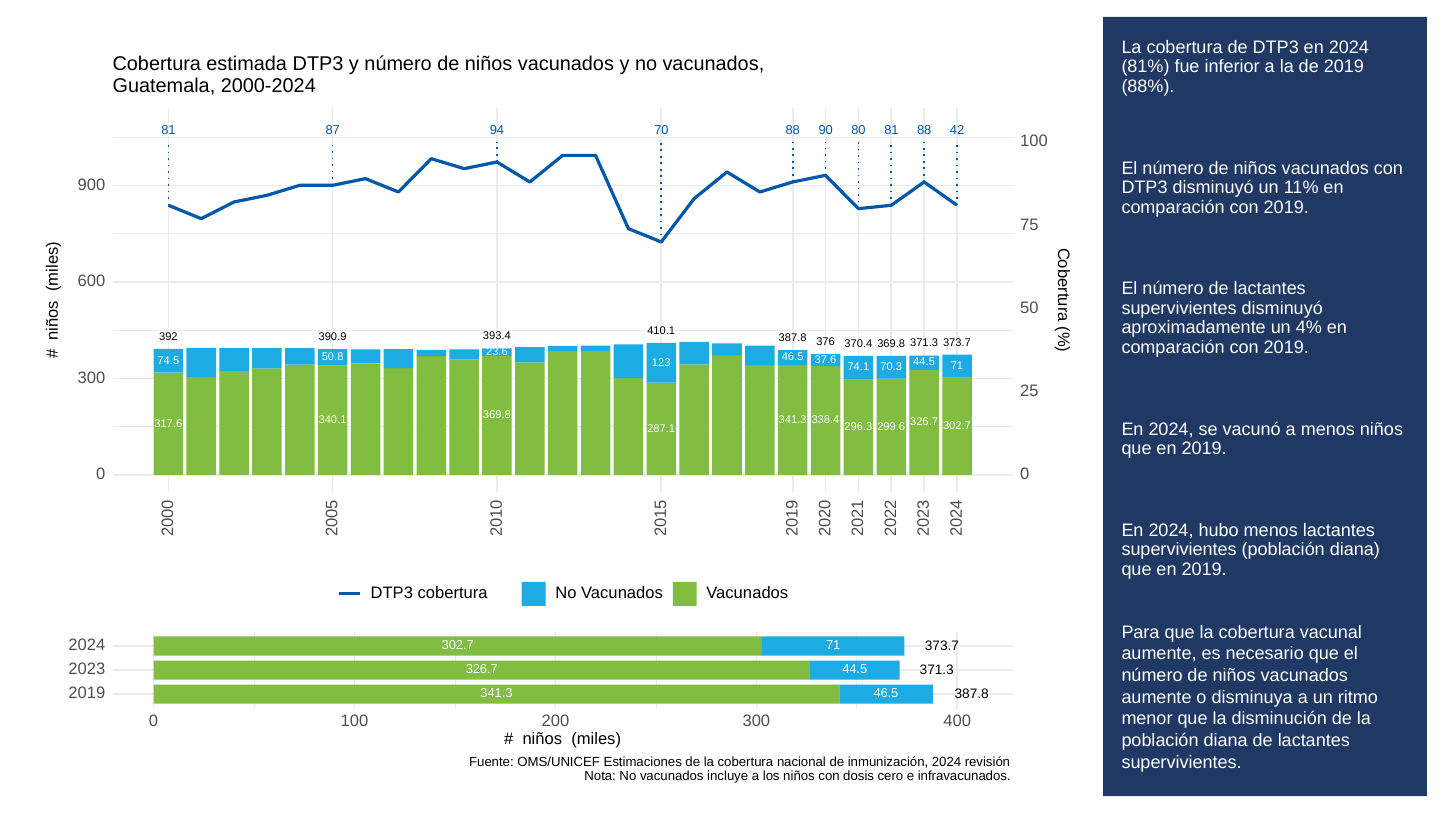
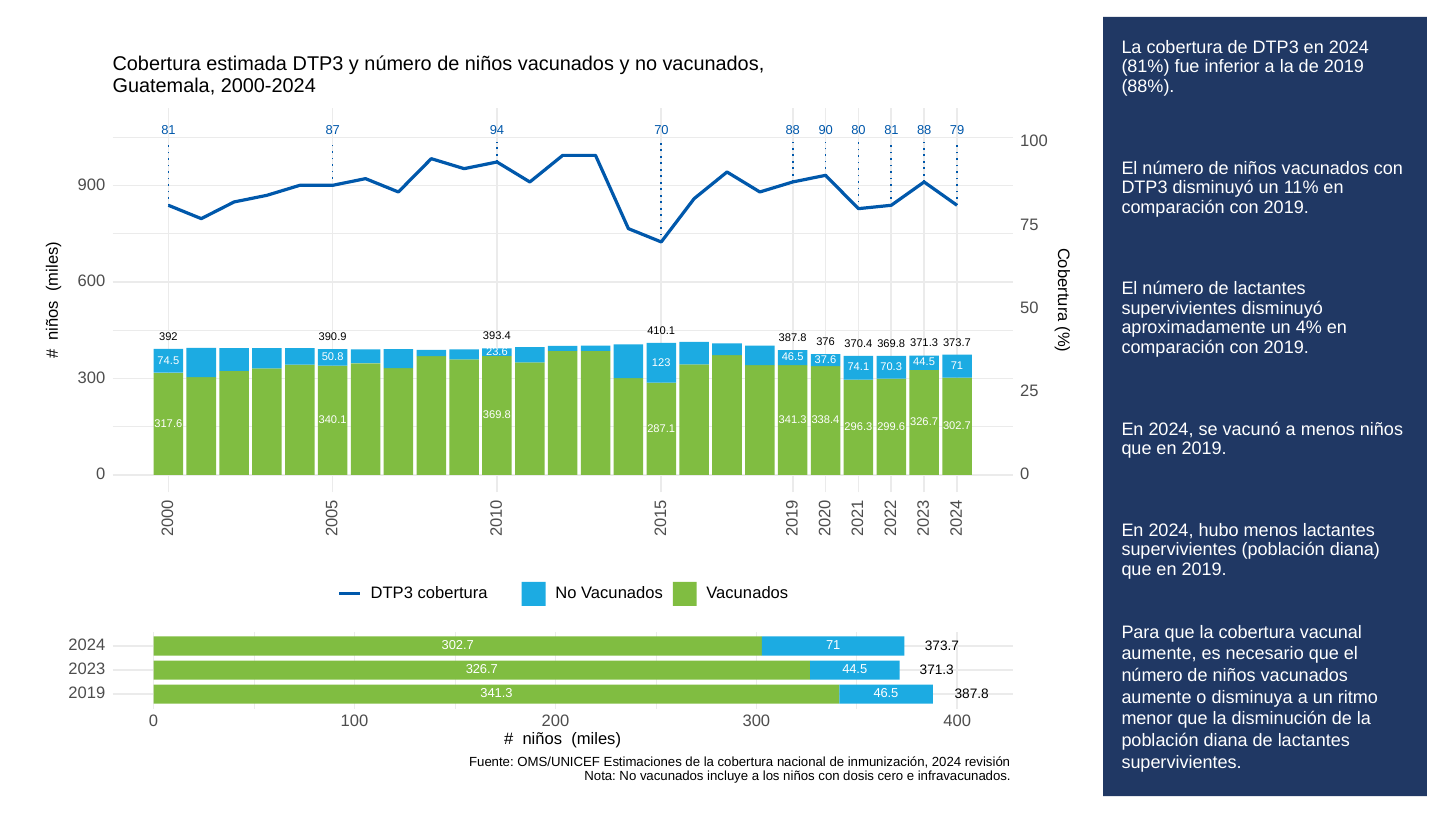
42: 42 -> 79
